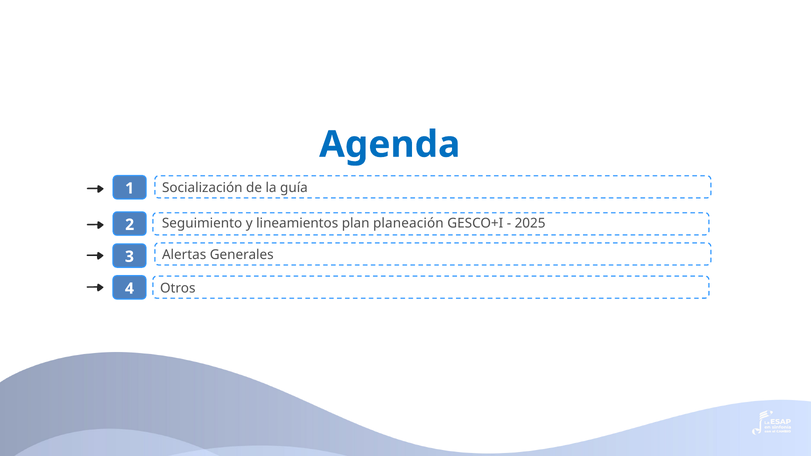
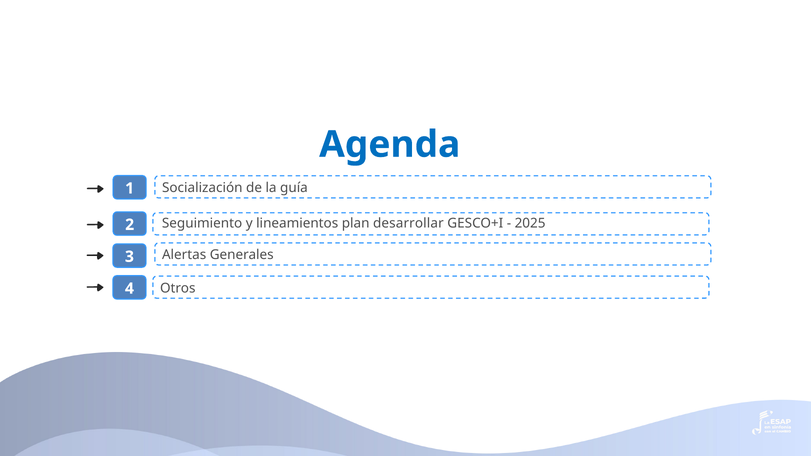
planeación: planeación -> desarrollar
